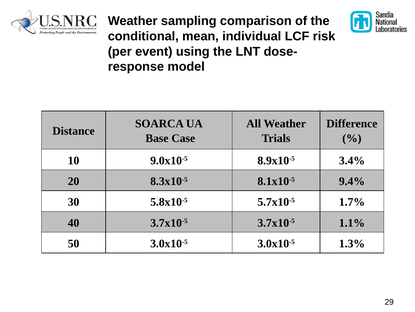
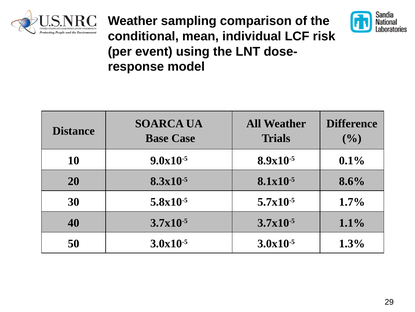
3.4%: 3.4% -> 0.1%
9.4%: 9.4% -> 8.6%
